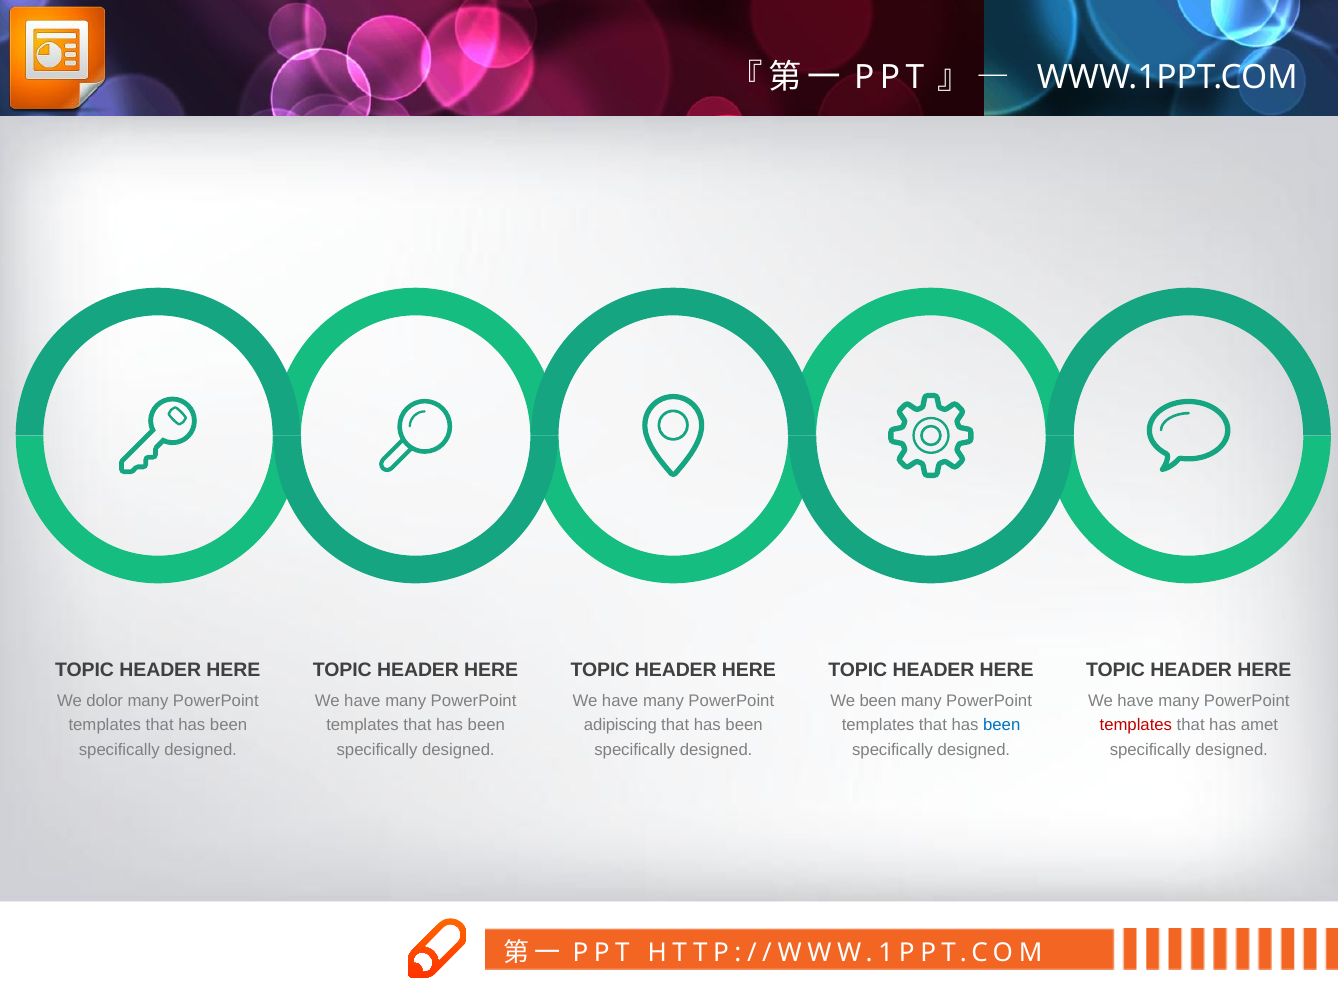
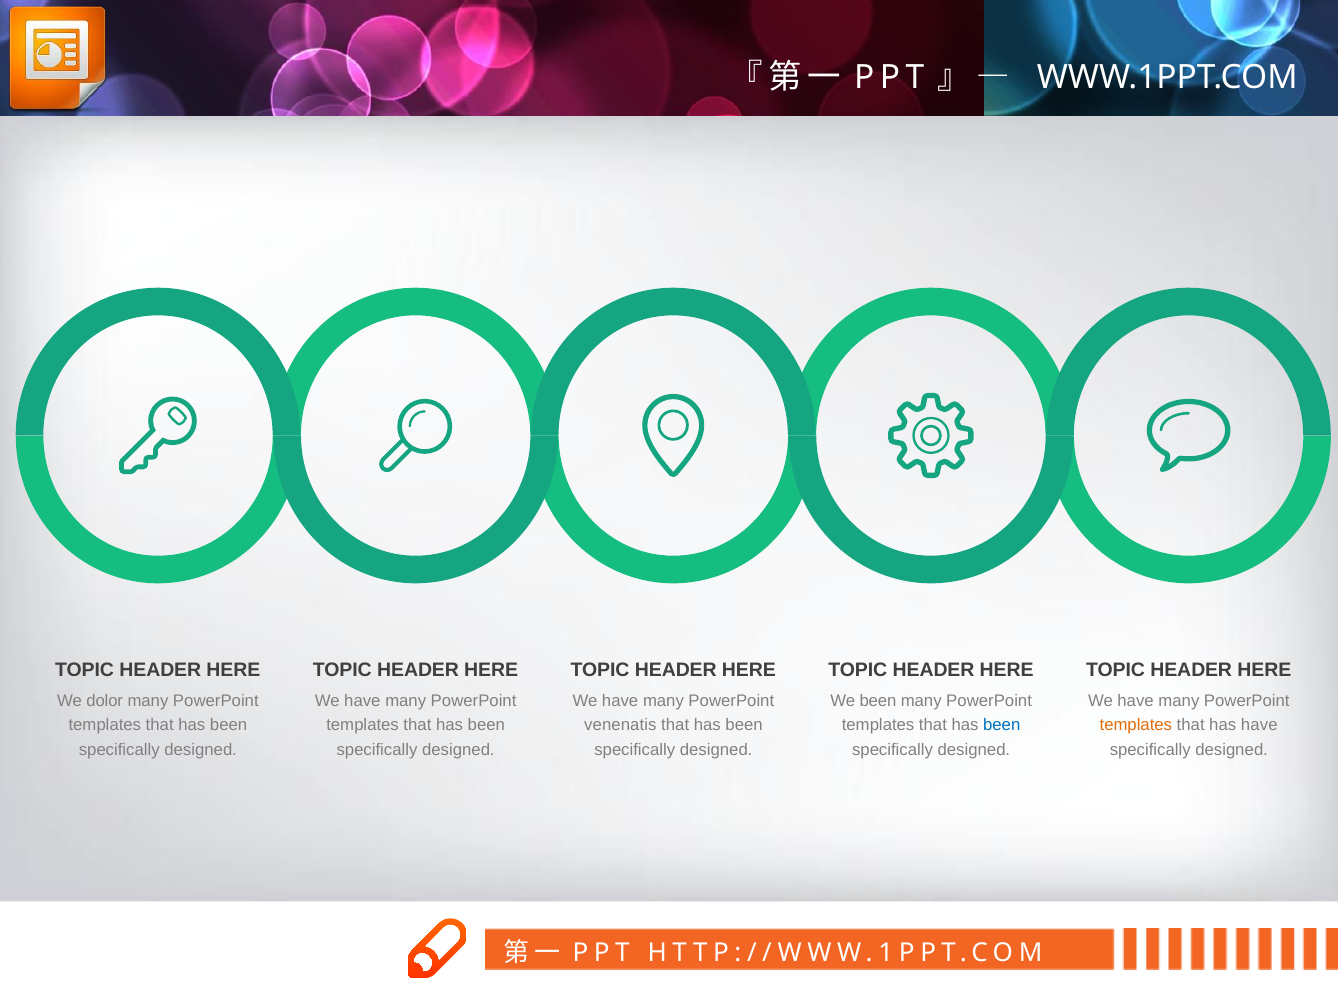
adipiscing: adipiscing -> venenatis
templates at (1136, 725) colour: red -> orange
has amet: amet -> have
